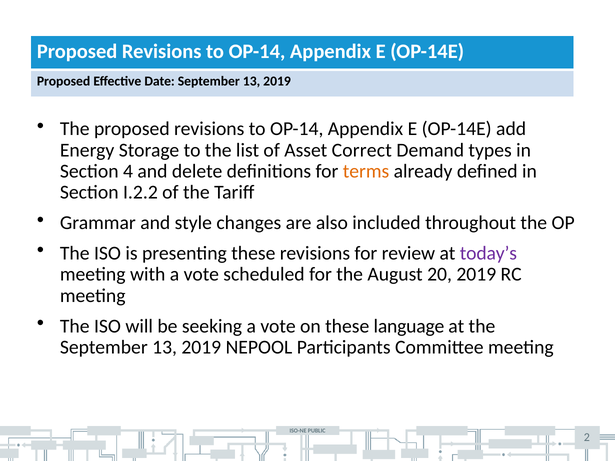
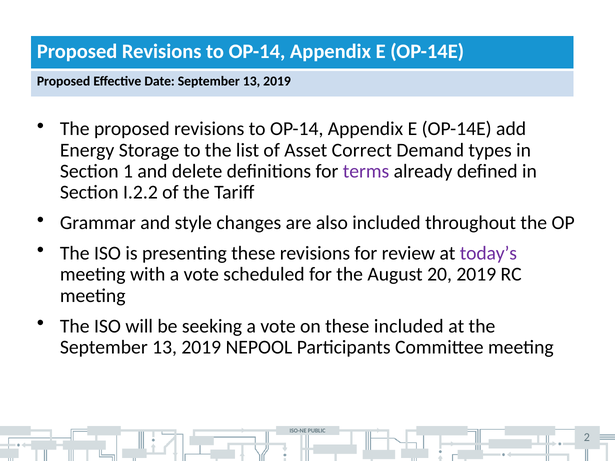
4: 4 -> 1
terms colour: orange -> purple
these language: language -> included
